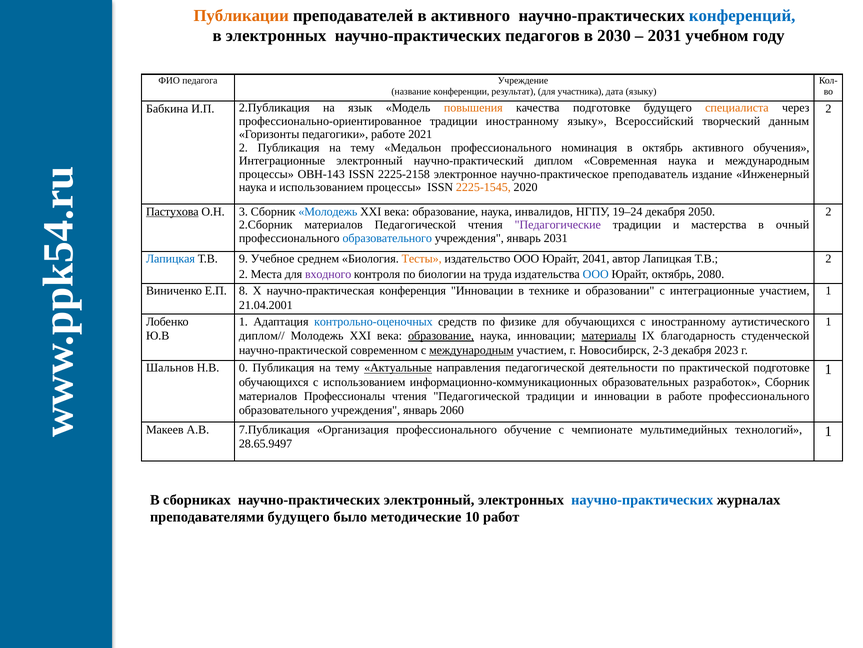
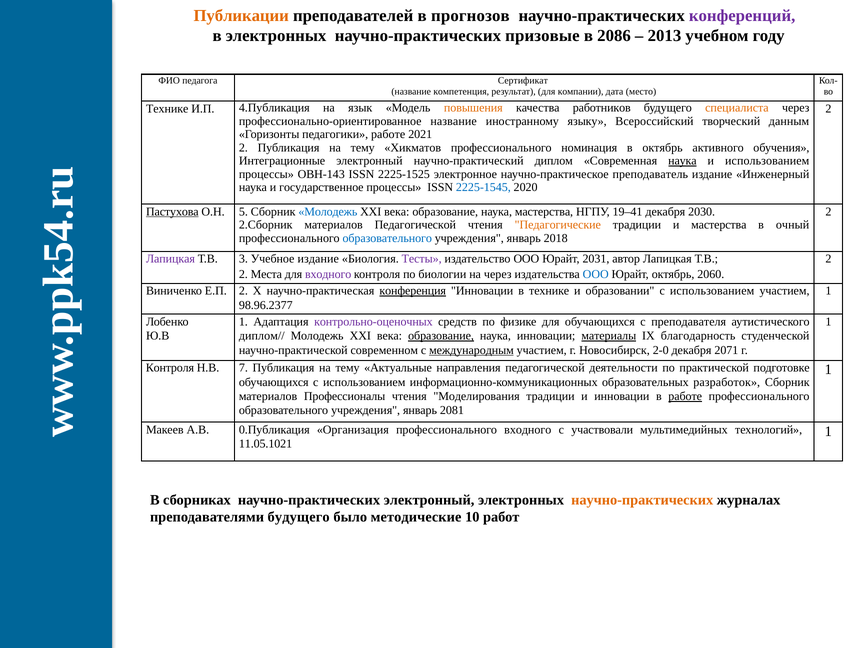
в активного: активного -> прогнозов
конференций colour: blue -> purple
педагогов: педагогов -> призовые
2030: 2030 -> 2086
2031 at (664, 36): 2031 -> 2013
Учреждение: Учреждение -> Сертификат
конференции: конференции -> компетенция
участника: участника -> компании
дата языку: языку -> место
Бабкина at (167, 109): Бабкина -> Технике
2.Публикация: 2.Публикация -> 4.Публикация
качества подготовке: подготовке -> работников
профессионально-ориентированное традиции: традиции -> название
Медальон: Медальон -> Хикматов
наука at (682, 161) underline: none -> present
и международным: международным -> использованием
2225-2158: 2225-2158 -> 2225-1525
и использованием: использованием -> государственное
2225-1545 colour: orange -> blue
О.Н 3: 3 -> 5
наука инвалидов: инвалидов -> мастерства
19–24: 19–24 -> 19–41
2050: 2050 -> 2030
Педагогические colour: purple -> orange
январь 2031: 2031 -> 2018
Лапицкая at (170, 259) colour: blue -> purple
9: 9 -> 3
Учебное среднем: среднем -> издание
Тесты colour: orange -> purple
2041: 2041 -> 2031
на труда: труда -> через
2080: 2080 -> 2060
Е.П 8: 8 -> 2
конференция underline: none -> present
образовании с интеграционные: интеграционные -> использованием
21.04.2001: 21.04.2001 -> 98.96.2377
контрольно-оценочных colour: blue -> purple
с иностранному: иностранному -> преподавателя
2-3: 2-3 -> 2-0
2023: 2023 -> 2071
Шальнов at (170, 368): Шальнов -> Контроля
0: 0 -> 7
Актуальные underline: present -> none
чтения Педагогической: Педагогической -> Моделирования
работе at (685, 396) underline: none -> present
2060: 2060 -> 2081
7.Публикация: 7.Публикация -> 0.Публикация
профессионального обучение: обучение -> входного
чемпионате: чемпионате -> участвовали
28.65.9497: 28.65.9497 -> 11.05.1021
научно-практических at (642, 499) colour: blue -> orange
